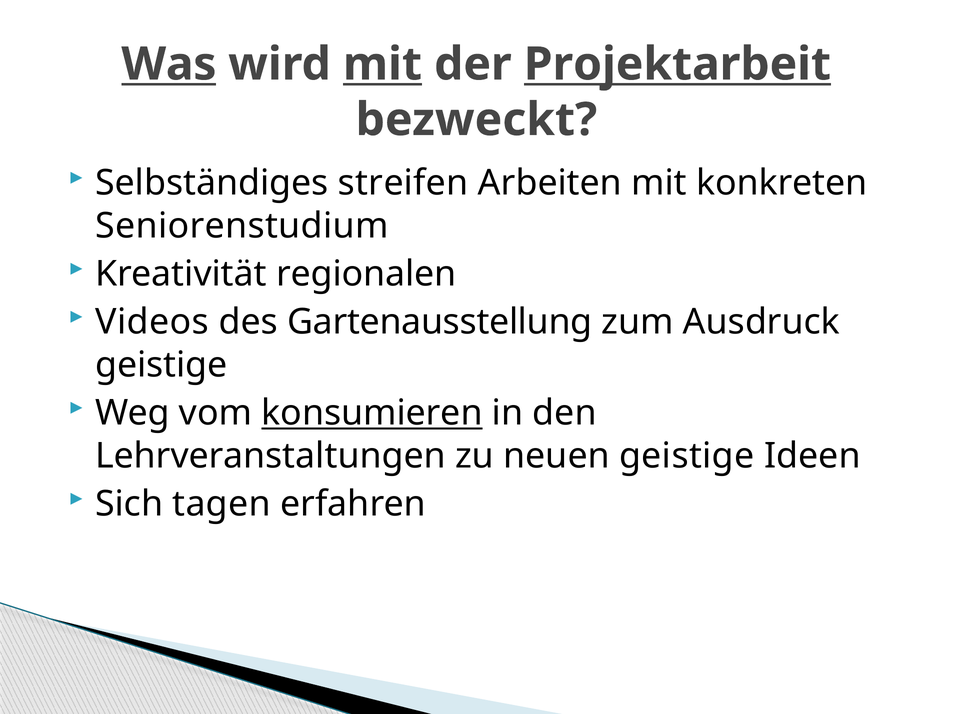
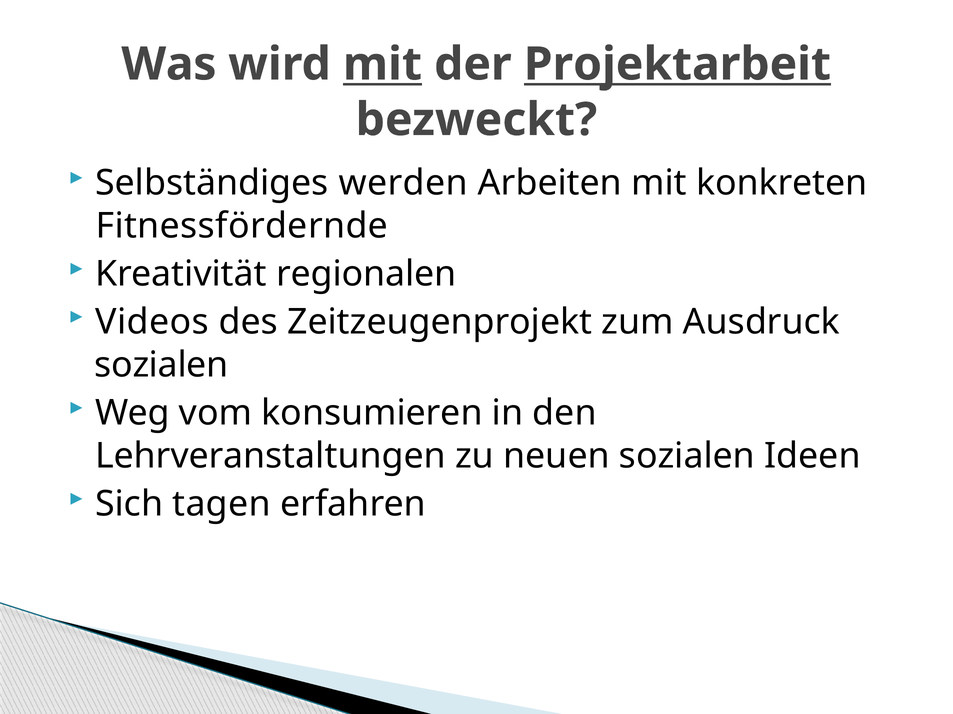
Was underline: present -> none
streifen: streifen -> werden
Seniorenstudium: Seniorenstudium -> Fitnessfördernde
Gartenausstellung: Gartenausstellung -> Zeitzeugenprojekt
geistige at (161, 365): geistige -> sozialen
konsumieren underline: present -> none
neuen geistige: geistige -> sozialen
